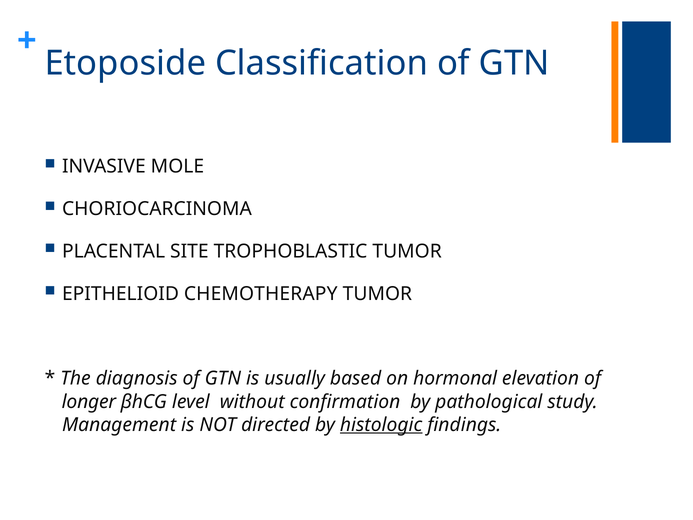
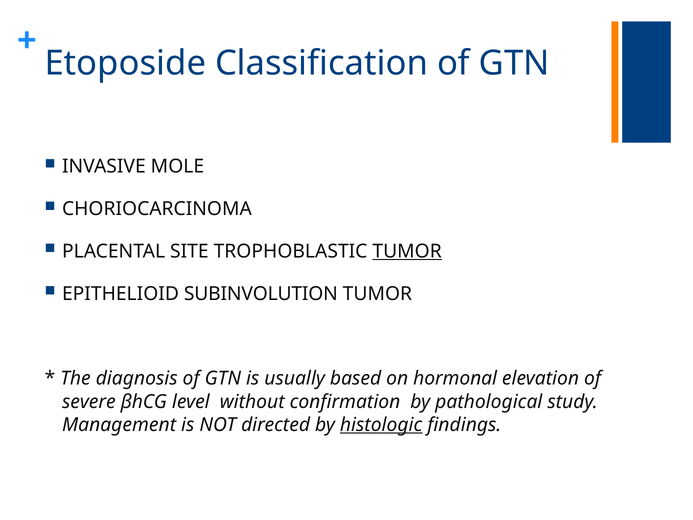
TUMOR at (407, 251) underline: none -> present
CHEMOTHERAPY: CHEMOTHERAPY -> SUBINVOLUTION
longer: longer -> severe
